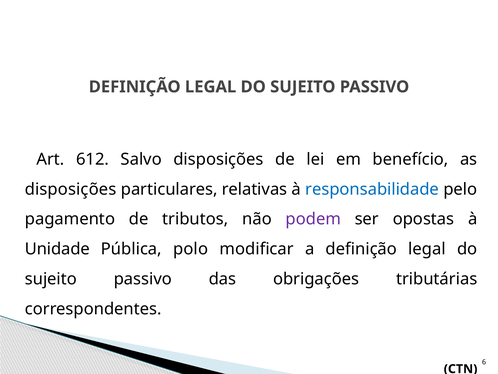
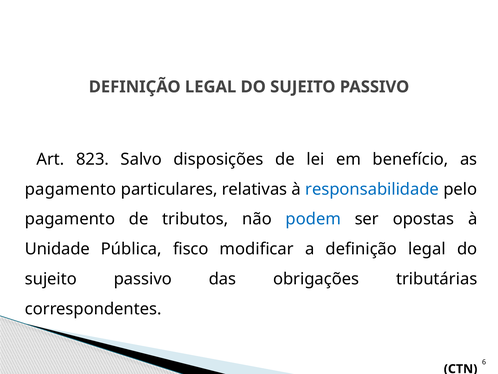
612: 612 -> 823
disposições at (71, 189): disposições -> pagamento
podem colour: purple -> blue
polo: polo -> fisco
